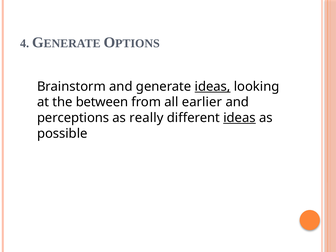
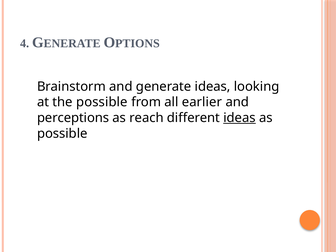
ideas at (213, 87) underline: present -> none
the between: between -> possible
really: really -> reach
